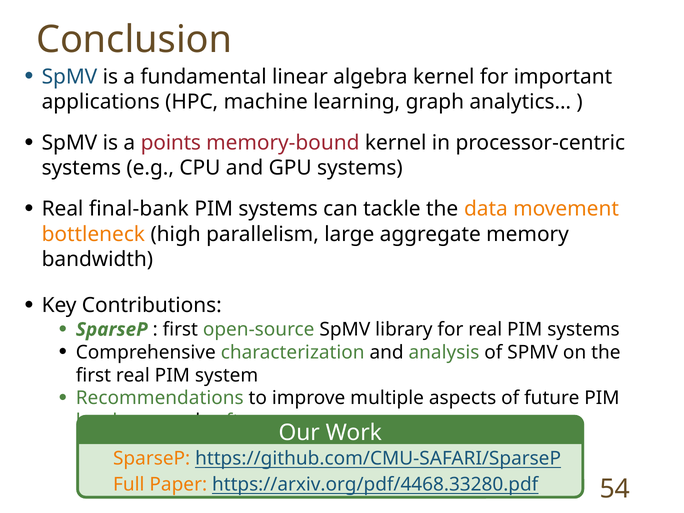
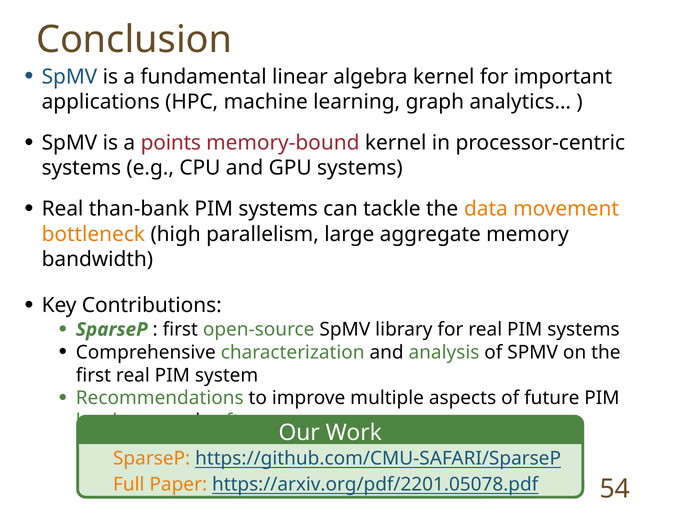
final-bank: final-bank -> than-bank
https://arxiv.org/pdf/4468.33280.pdf: https://arxiv.org/pdf/4468.33280.pdf -> https://arxiv.org/pdf/2201.05078.pdf
